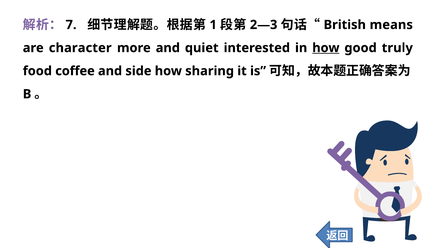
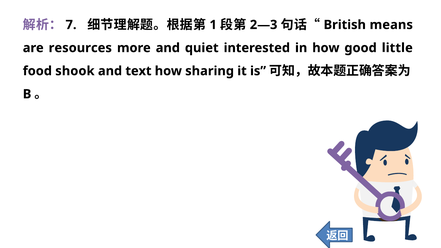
character: character -> resources
how at (326, 48) underline: present -> none
truly: truly -> little
coffee: coffee -> shook
side: side -> text
